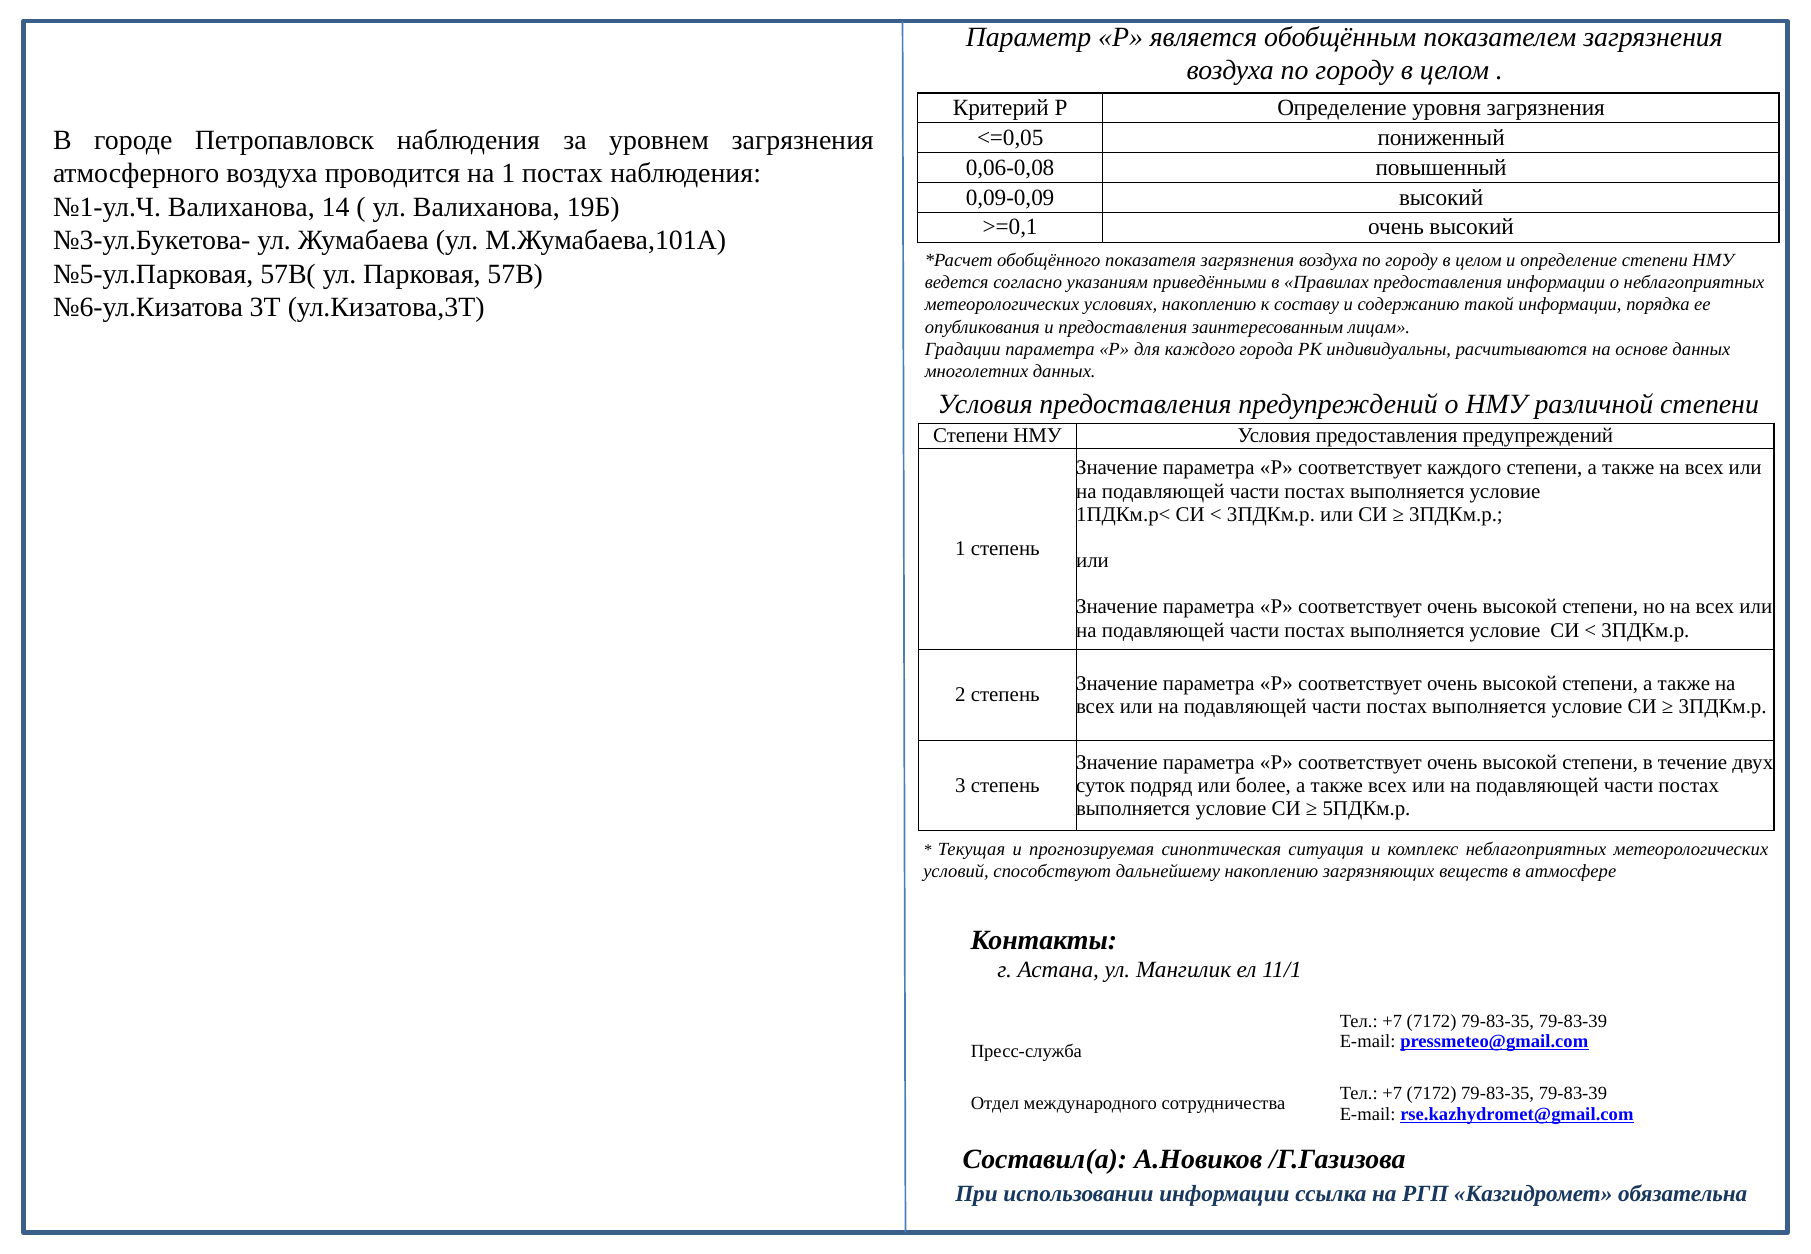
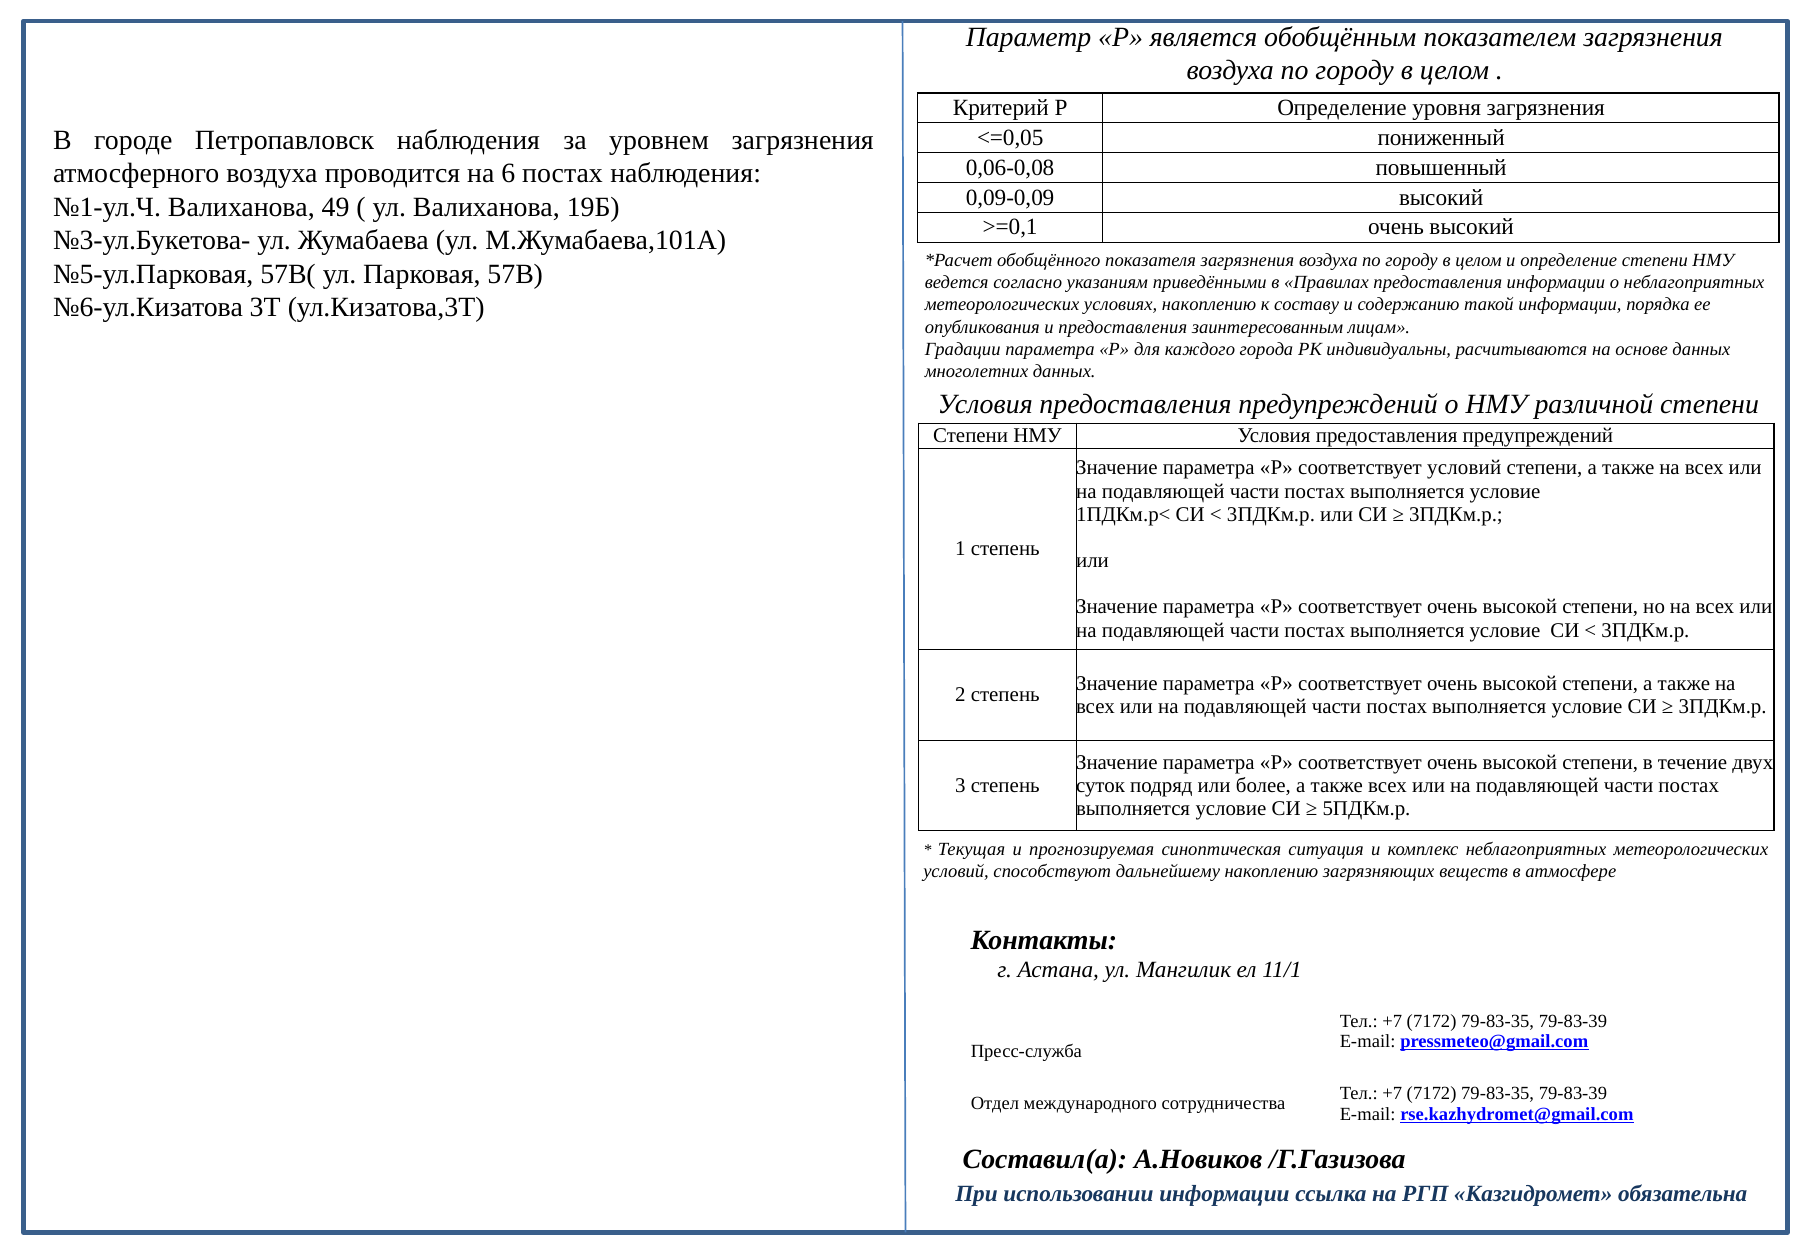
на 1: 1 -> 6
14: 14 -> 49
соответствует каждого: каждого -> условий
